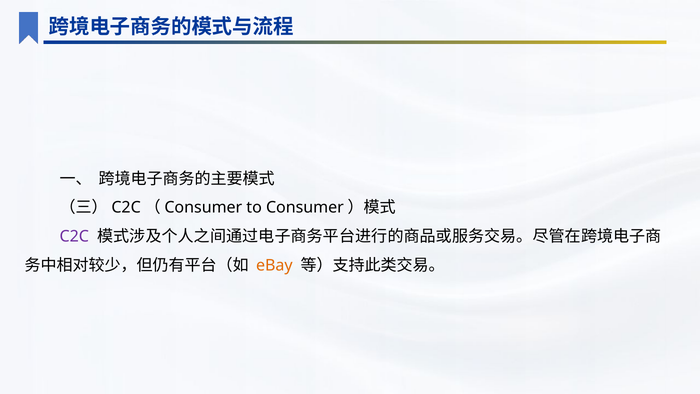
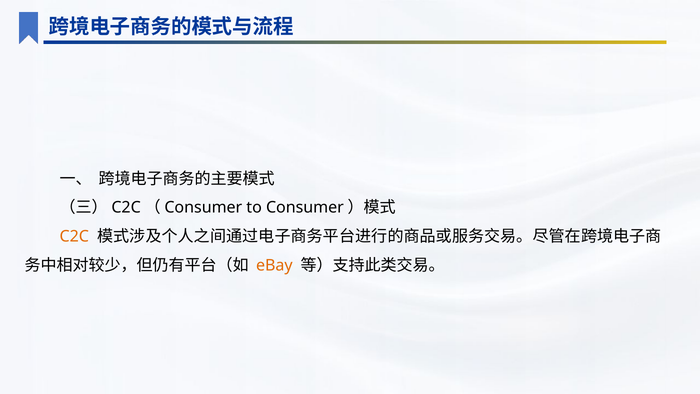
C2C at (74, 236) colour: purple -> orange
